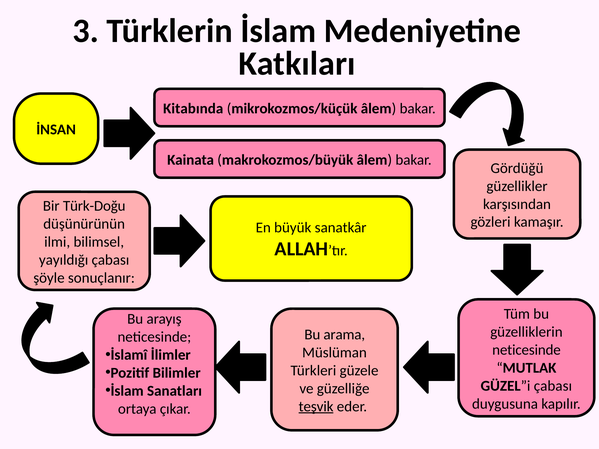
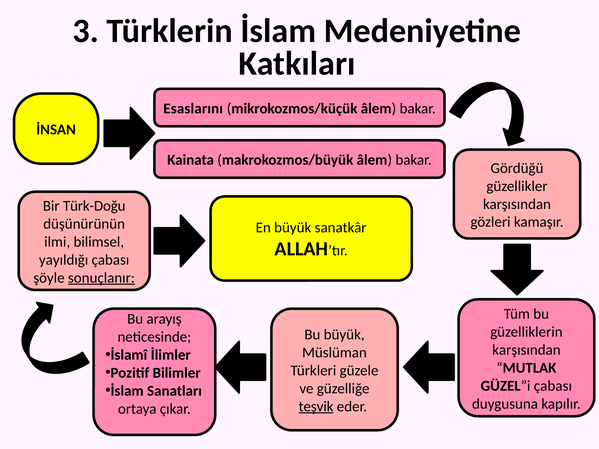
Kitabında: Kitabında -> Esaslarını
sonuçlanır underline: none -> present
Bu arama: arama -> büyük
neticesinde at (526, 350): neticesinde -> karşısından
